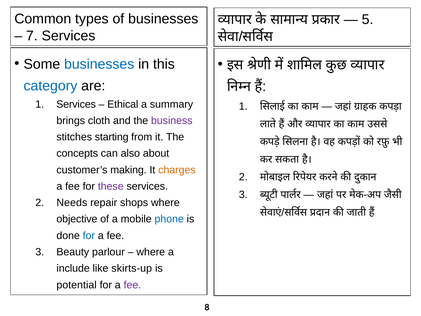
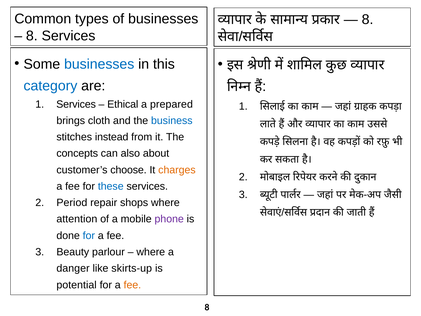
5 at (368, 20): 5 -> 8
7 at (32, 36): 7 -> 8
summary: summary -> prepared
business colour: purple -> blue
starting: starting -> instead
making: making -> choose
these colour: purple -> blue
Needs: Needs -> Period
objective: objective -> attention
phone colour: blue -> purple
include: include -> danger
fee at (132, 285) colour: purple -> orange
